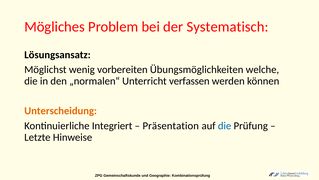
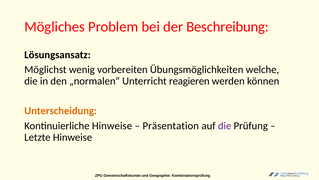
Systematisch: Systematisch -> Beschreibung
verfassen: verfassen -> reagieren
Kontinuierliche Integriert: Integriert -> Hinweise
die at (225, 125) colour: blue -> purple
